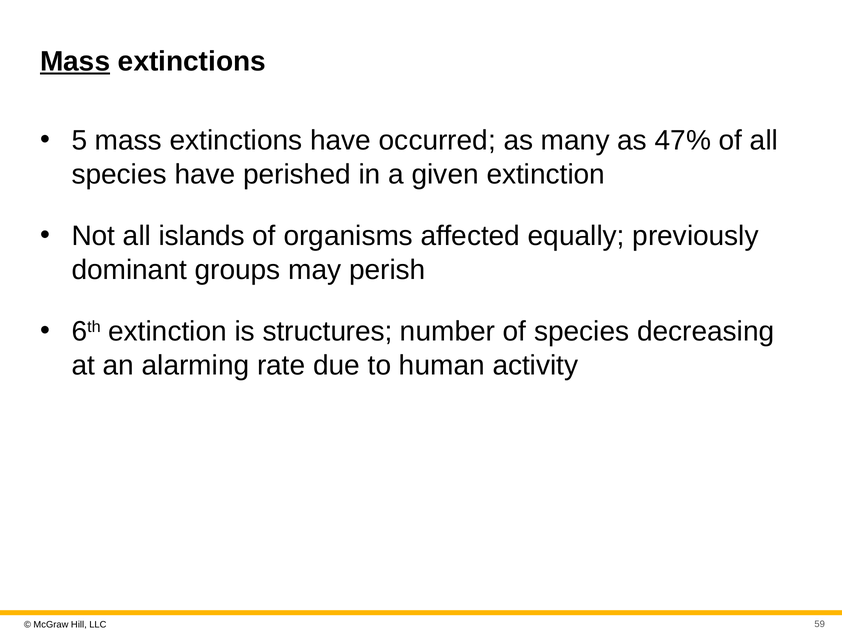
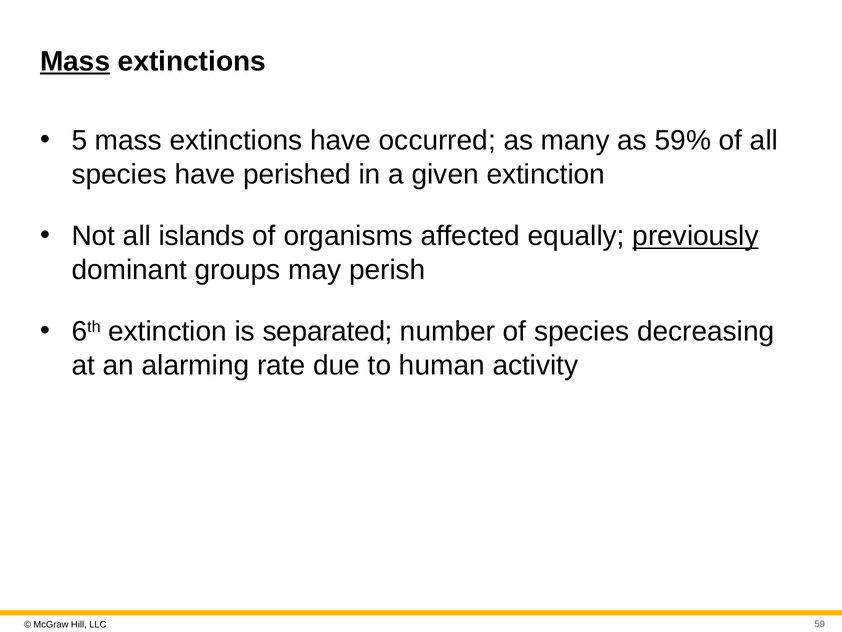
47%: 47% -> 59%
previously underline: none -> present
structures: structures -> separated
